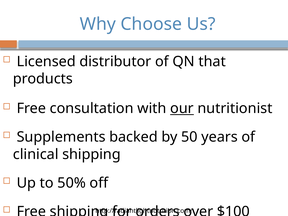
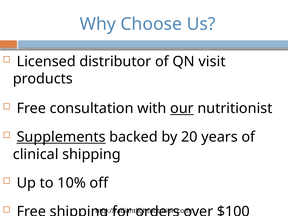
that: that -> visit
Supplements underline: none -> present
50: 50 -> 20
50%: 50% -> 10%
